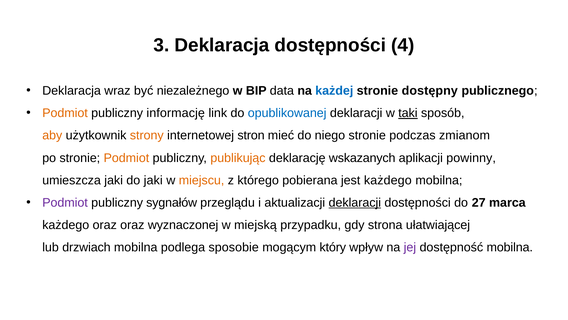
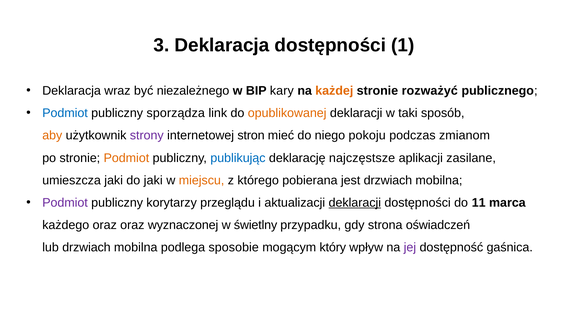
4: 4 -> 1
data: data -> kary
każdej colour: blue -> orange
dostępny: dostępny -> rozważyć
Podmiot at (65, 113) colour: orange -> blue
informację: informację -> sporządza
opublikowanej colour: blue -> orange
taki underline: present -> none
strony colour: orange -> purple
niego stronie: stronie -> pokoju
publikując colour: orange -> blue
wskazanych: wskazanych -> najczęstsze
powinny: powinny -> zasilane
jest każdego: każdego -> drzwiach
sygnałów: sygnałów -> korytarzy
27: 27 -> 11
miejską: miejską -> świetlny
ułatwiającej: ułatwiającej -> oświadczeń
dostępność mobilna: mobilna -> gaśnica
